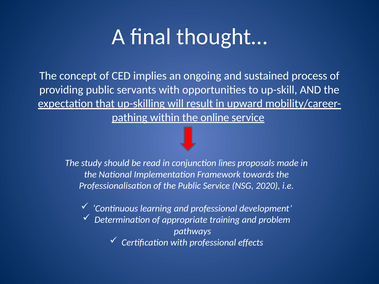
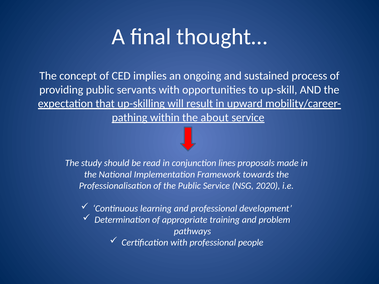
online: online -> about
effects: effects -> people
